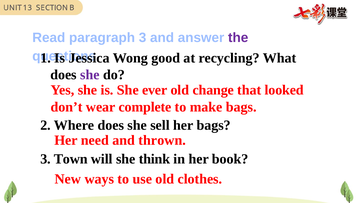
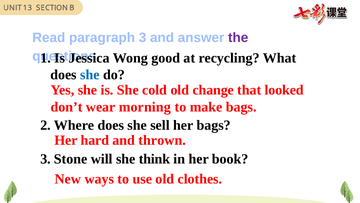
she at (90, 75) colour: purple -> blue
ever: ever -> cold
complete: complete -> morning
need: need -> hard
Town: Town -> Stone
